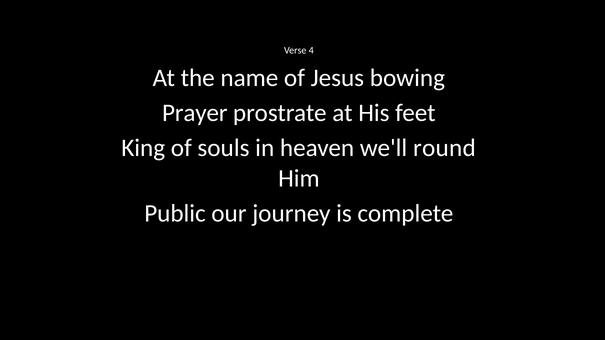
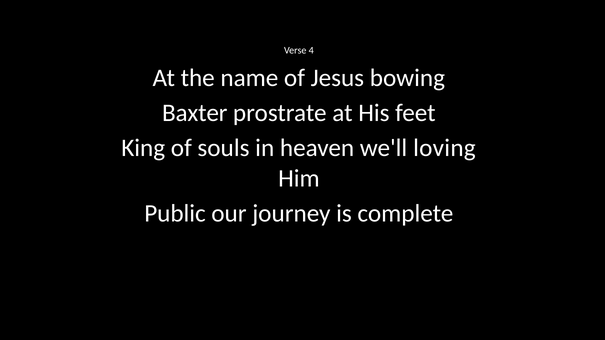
Prayer: Prayer -> Baxter
round: round -> loving
